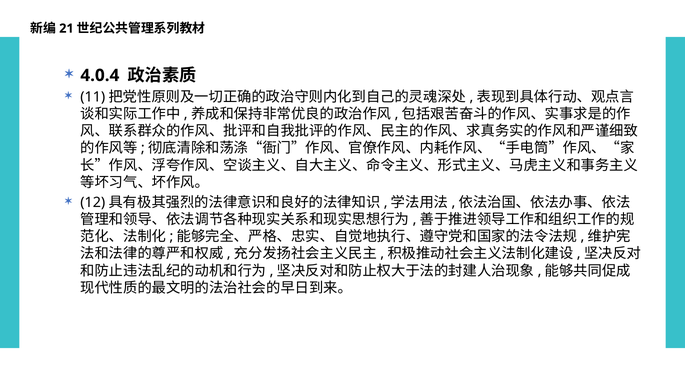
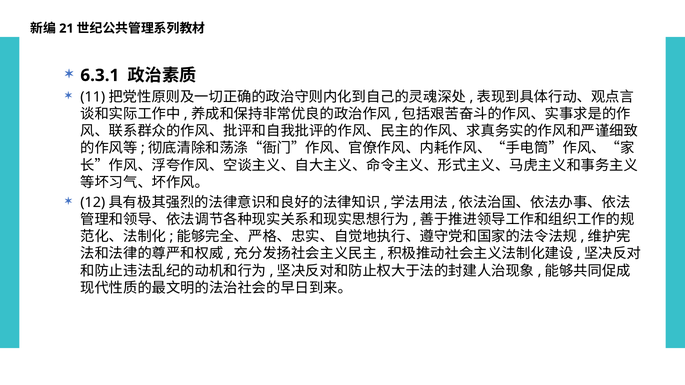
4.0.4: 4.0.4 -> 6.3.1
